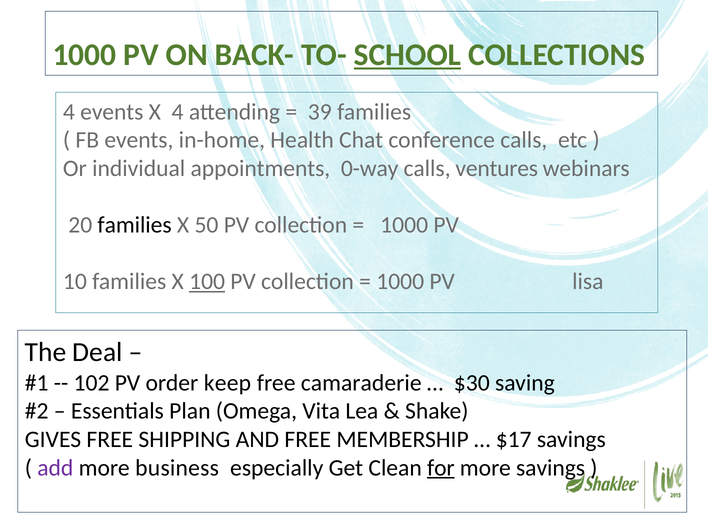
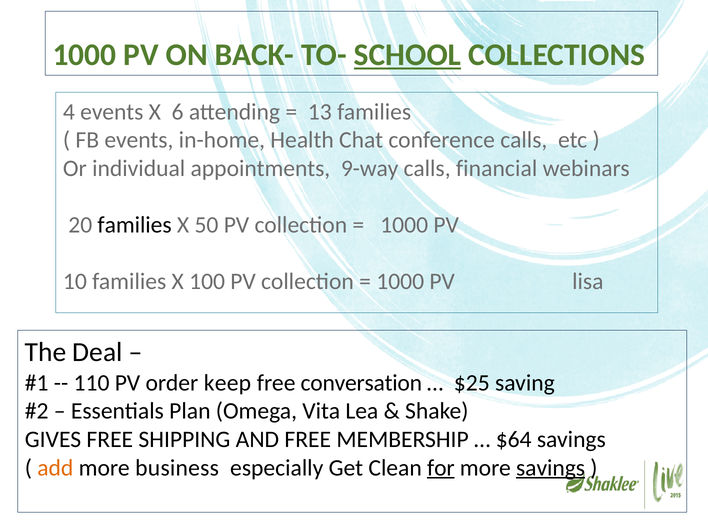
X 4: 4 -> 6
39: 39 -> 13
0-way: 0-way -> 9-way
ventures: ventures -> financial
100 underline: present -> none
102: 102 -> 110
camaraderie: camaraderie -> conversation
$30: $30 -> $25
$17: $17 -> $64
add colour: purple -> orange
savings at (551, 468) underline: none -> present
